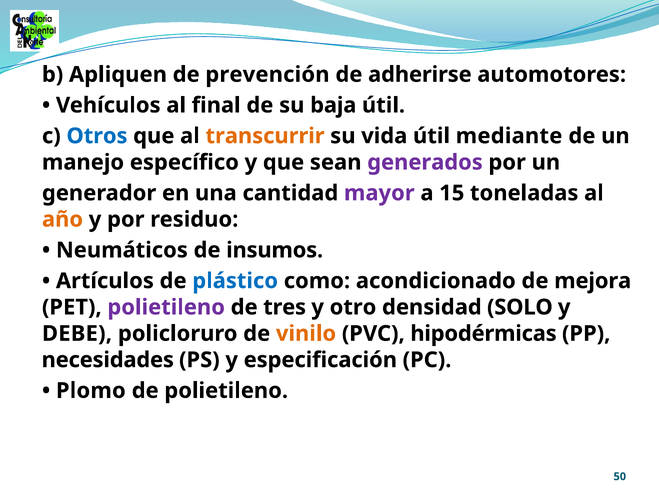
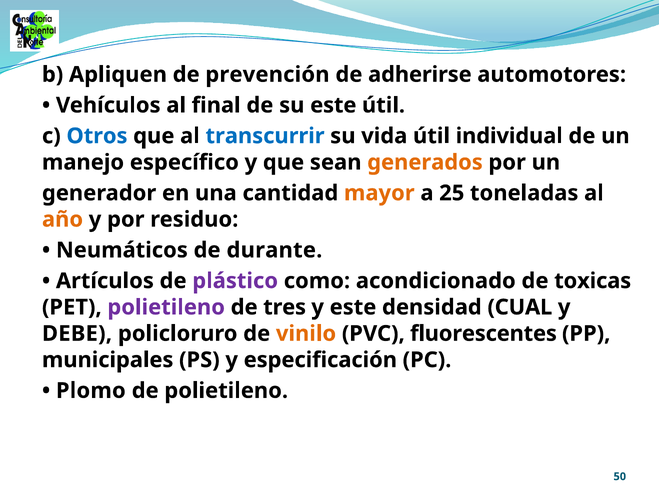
su baja: baja -> este
transcurrir colour: orange -> blue
mediante: mediante -> individual
generados colour: purple -> orange
mayor colour: purple -> orange
15: 15 -> 25
insumos: insumos -> durante
plástico colour: blue -> purple
mejora: mejora -> toxicas
y otro: otro -> este
SOLO: SOLO -> CUAL
hipodérmicas: hipodérmicas -> fluorescentes
necesidades: necesidades -> municipales
